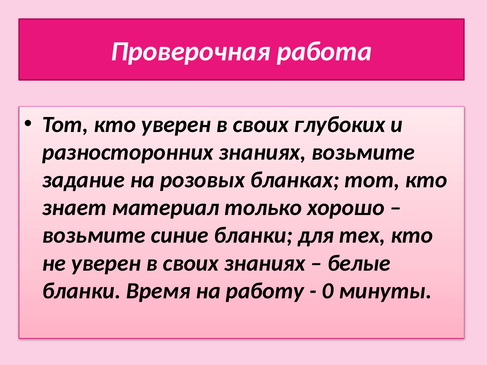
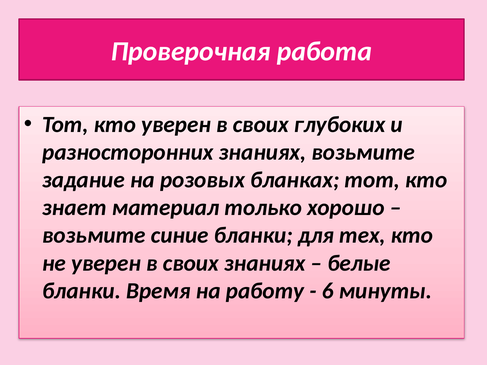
0: 0 -> 6
